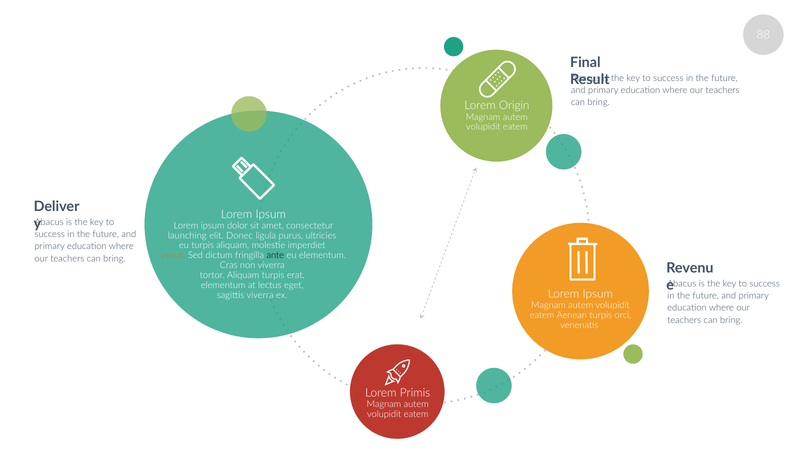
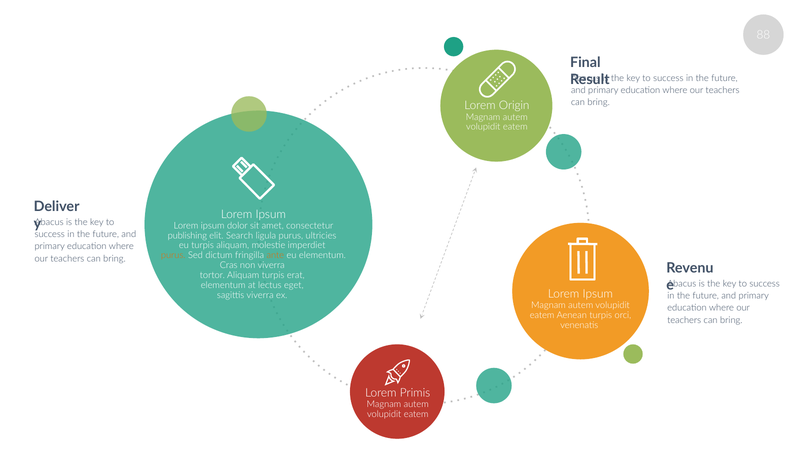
launching: launching -> publishing
Donec: Donec -> Search
ante colour: black -> orange
